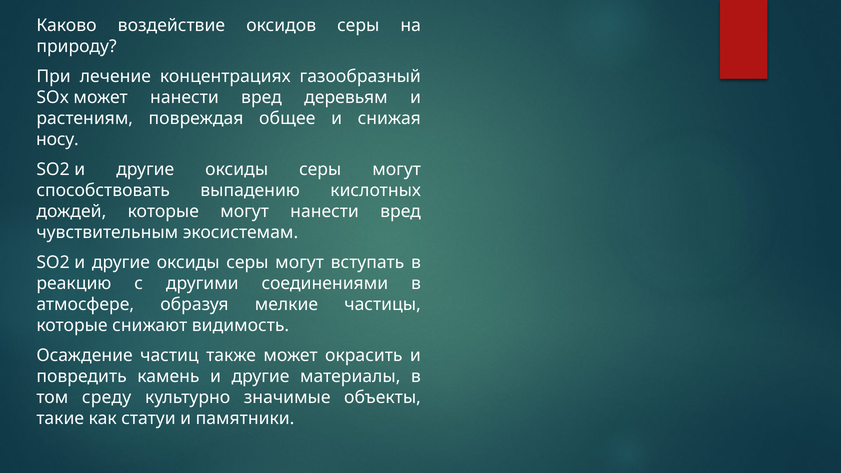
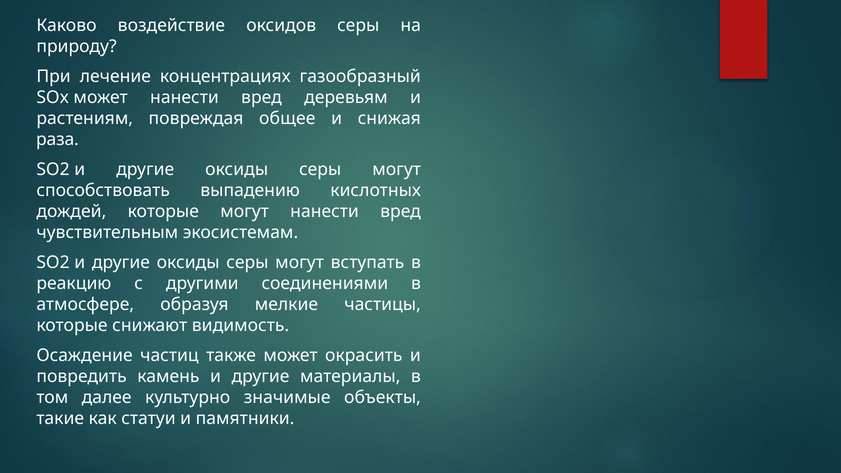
носу: носу -> раза
среду: среду -> далее
